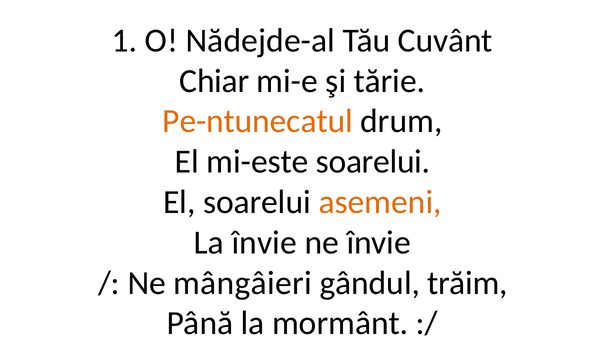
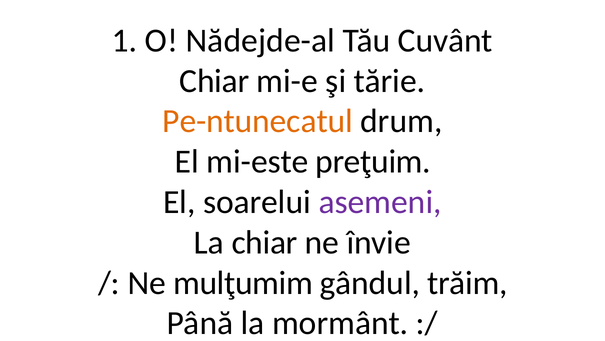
mi-este soarelui: soarelui -> preţuim
asemeni colour: orange -> purple
La învie: învie -> chiar
mângâieri: mângâieri -> mulţumim
